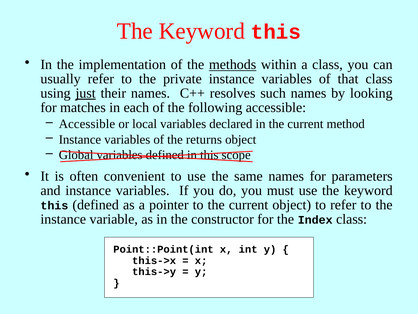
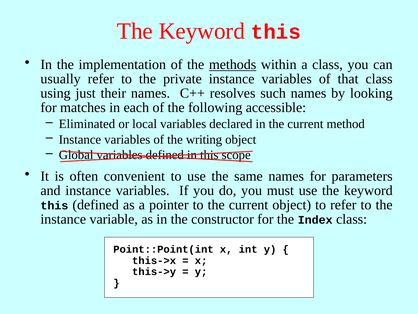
just underline: present -> none
Accessible at (87, 124): Accessible -> Eliminated
returns: returns -> writing
